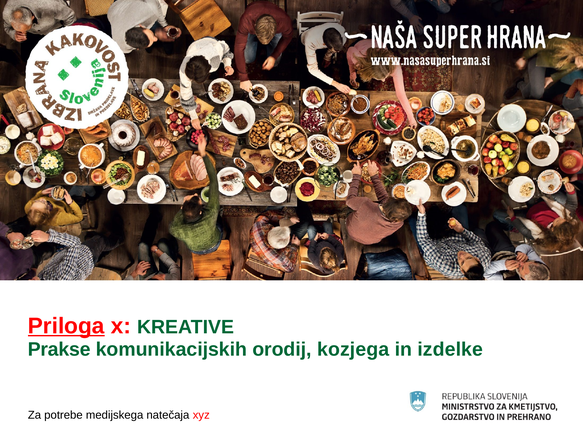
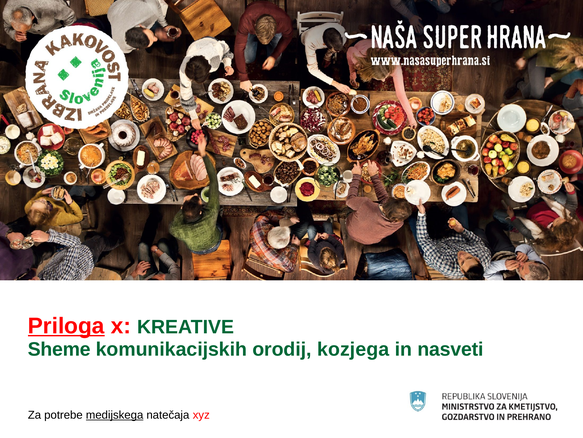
Prakse: Prakse -> Sheme
izdelke: izdelke -> nasveti
medijskega underline: none -> present
